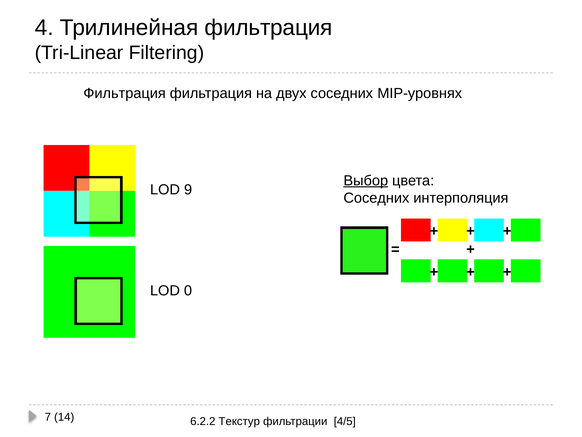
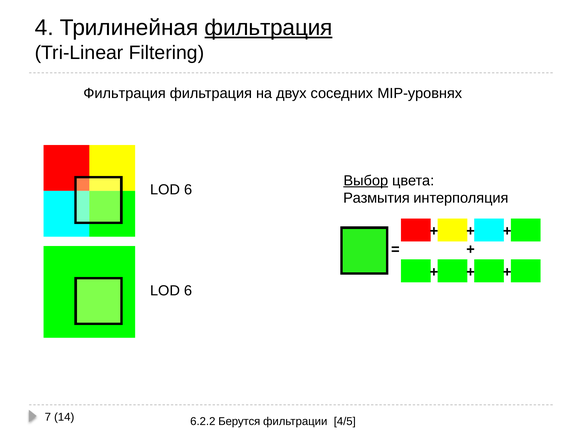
фильтрация at (269, 28) underline: none -> present
9 at (188, 190): 9 -> 6
Соседних at (376, 198): Соседних -> Размытия
0 at (188, 290): 0 -> 6
Текстур: Текстур -> Берутся
